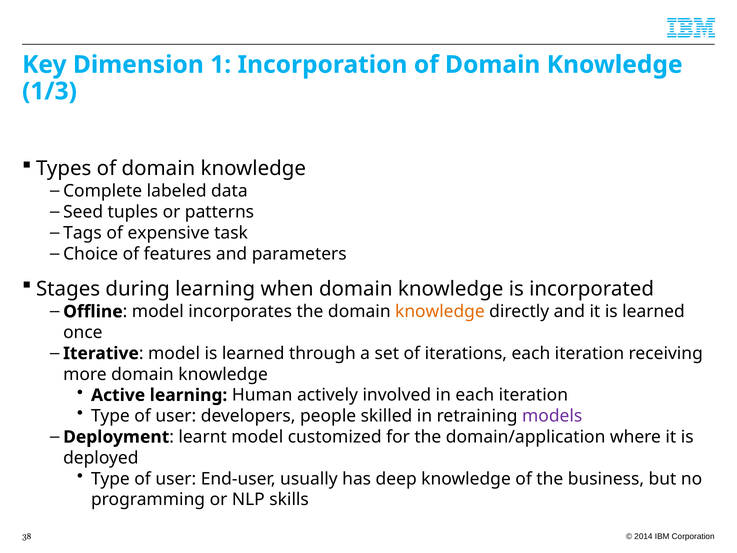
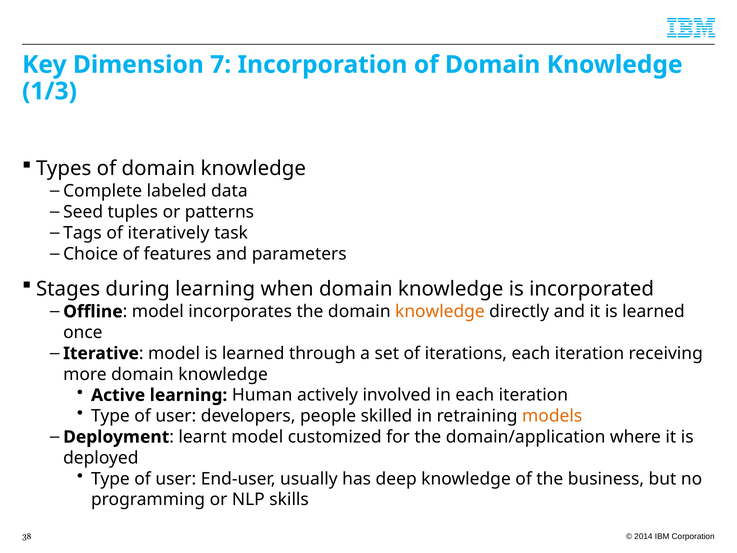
1: 1 -> 7
expensive: expensive -> iteratively
models colour: purple -> orange
